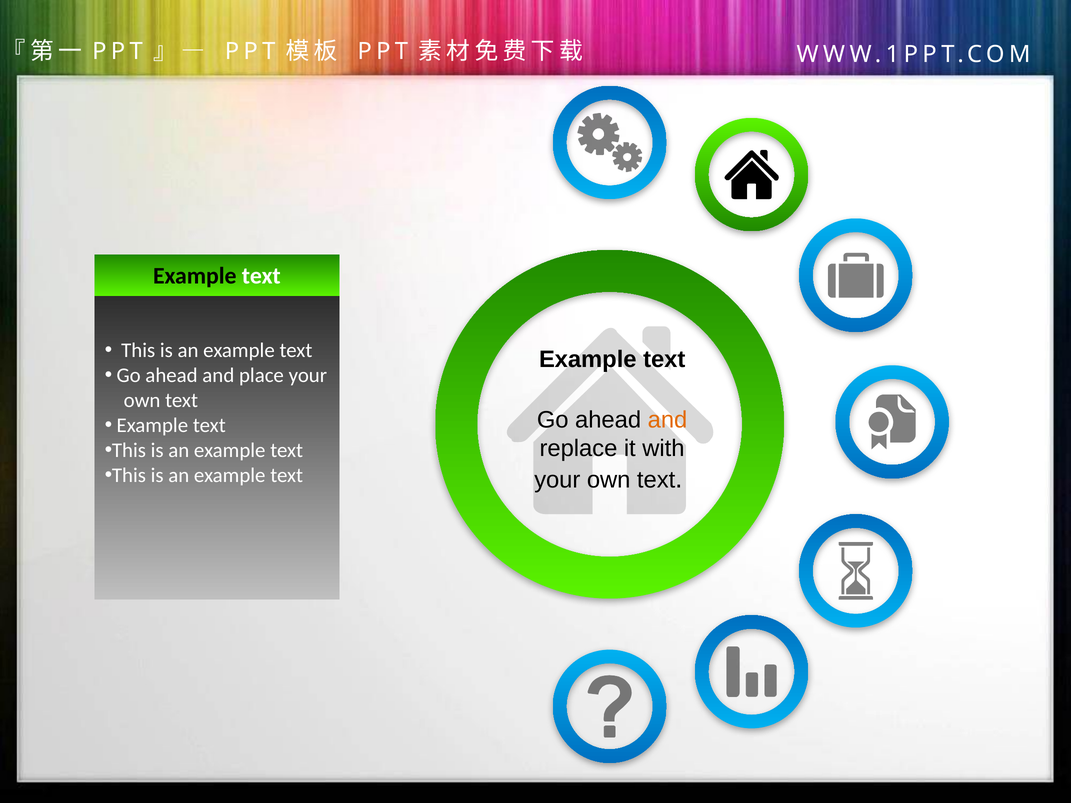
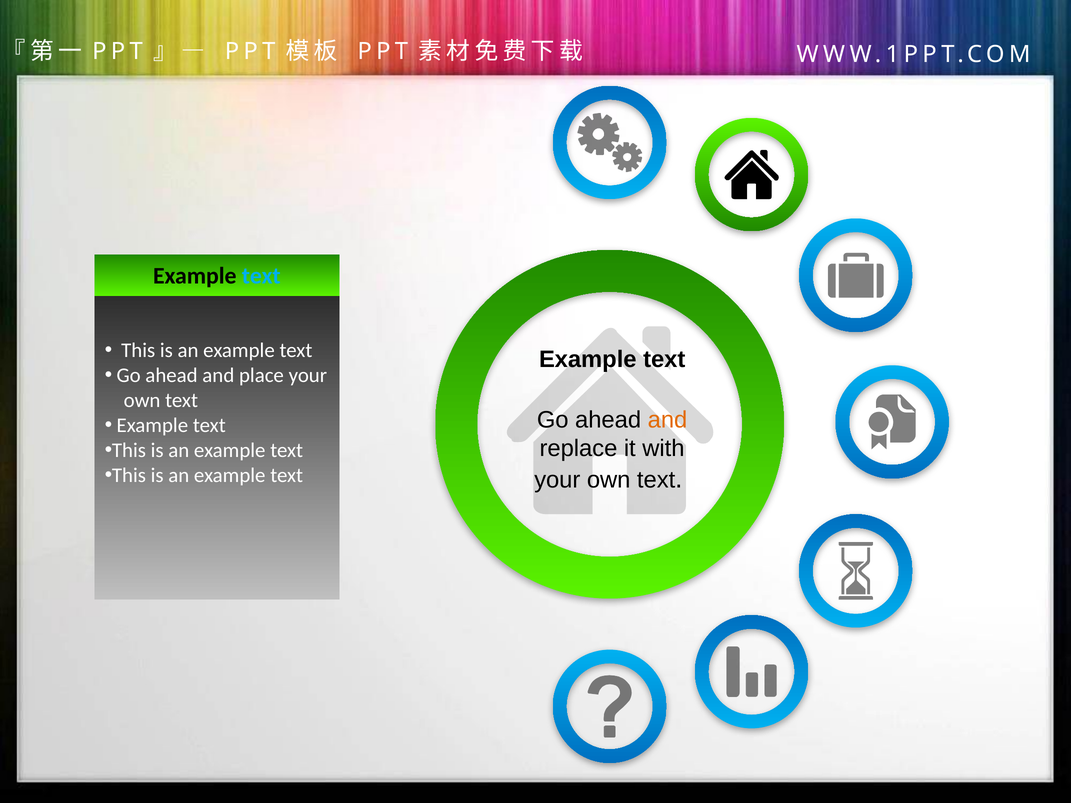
text at (261, 276) colour: white -> light blue
